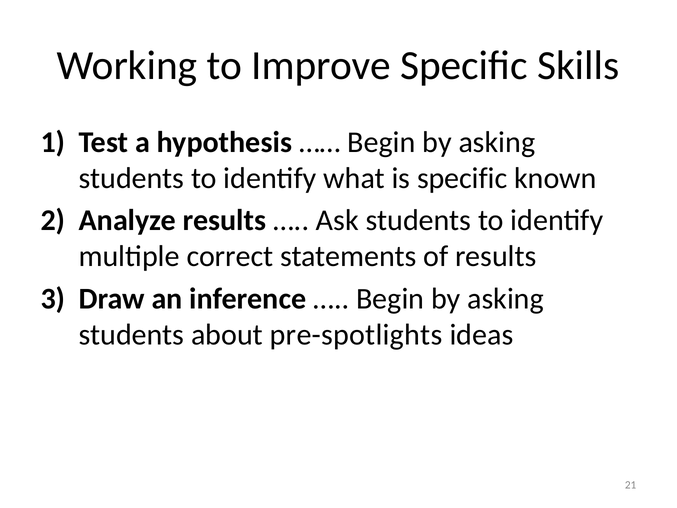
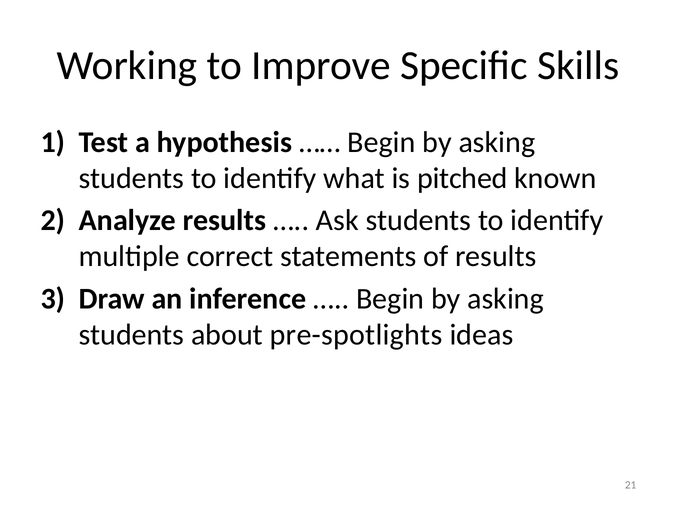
is specific: specific -> pitched
